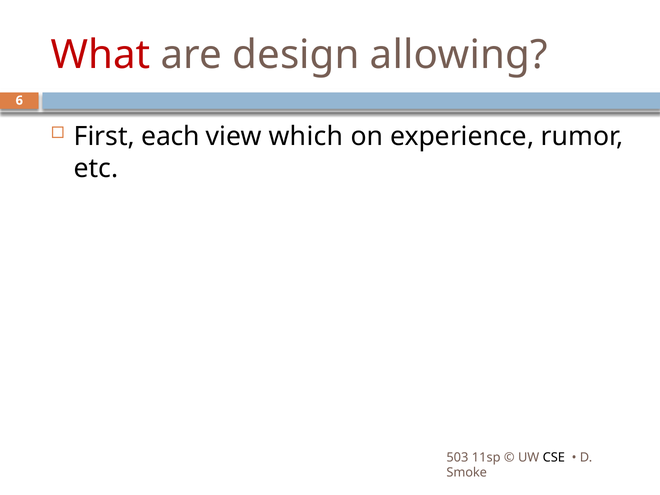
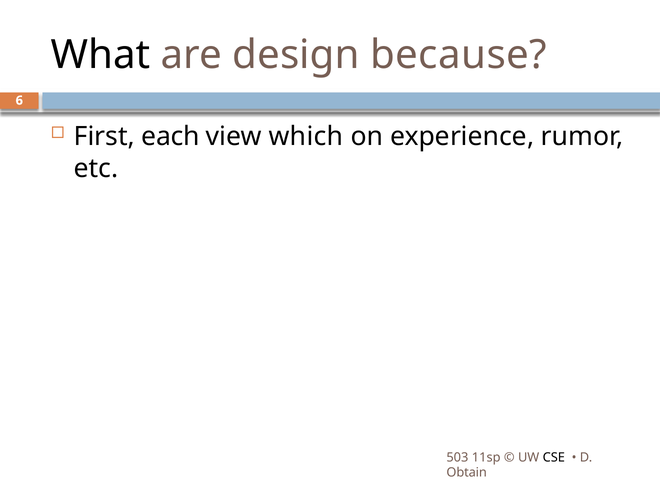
What colour: red -> black
allowing: allowing -> because
Smoke: Smoke -> Obtain
